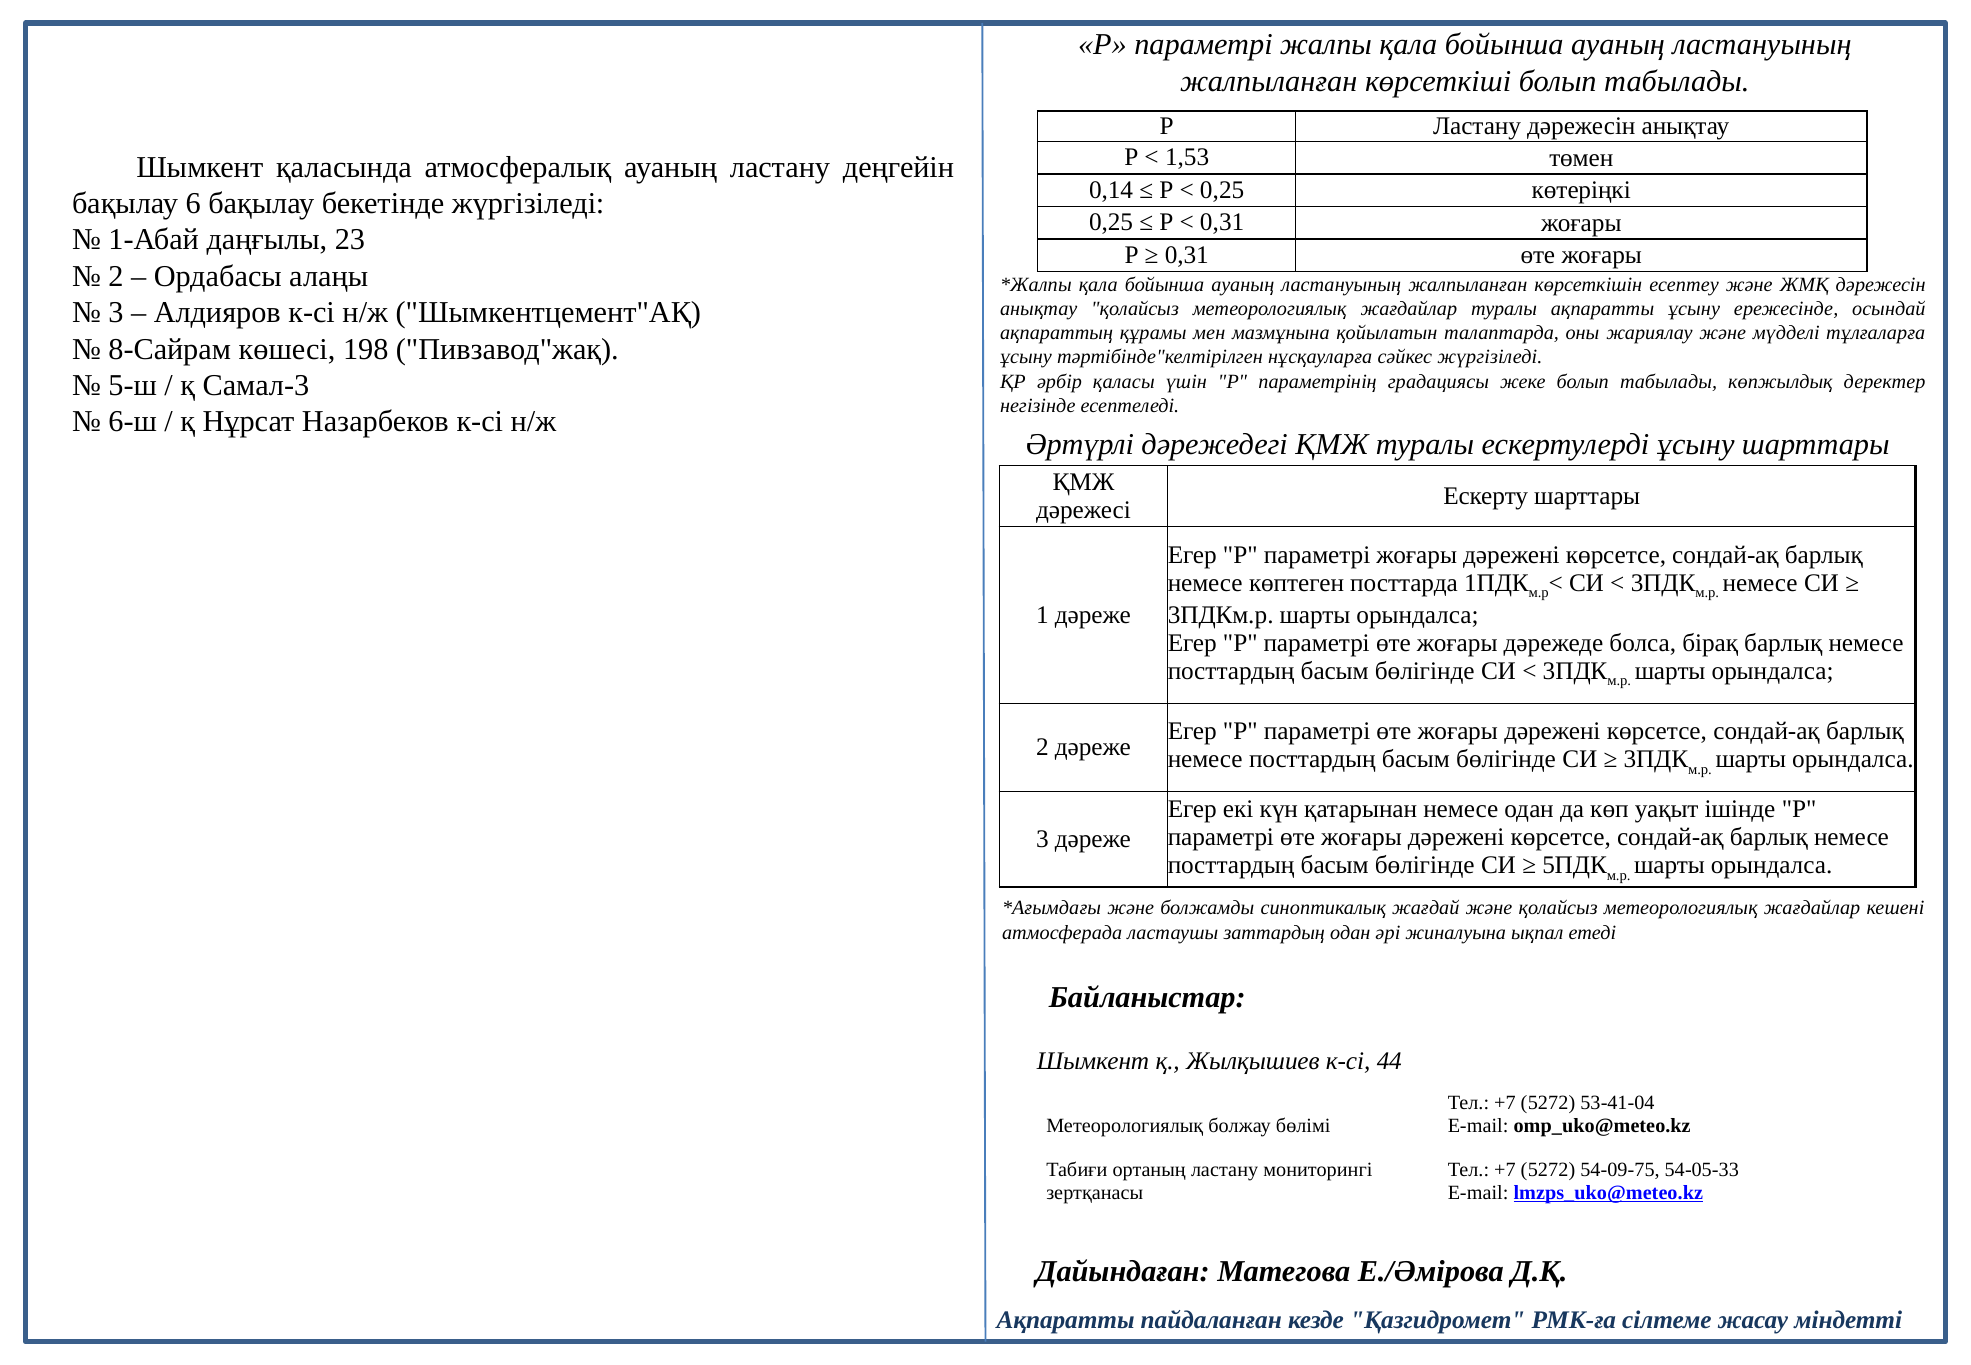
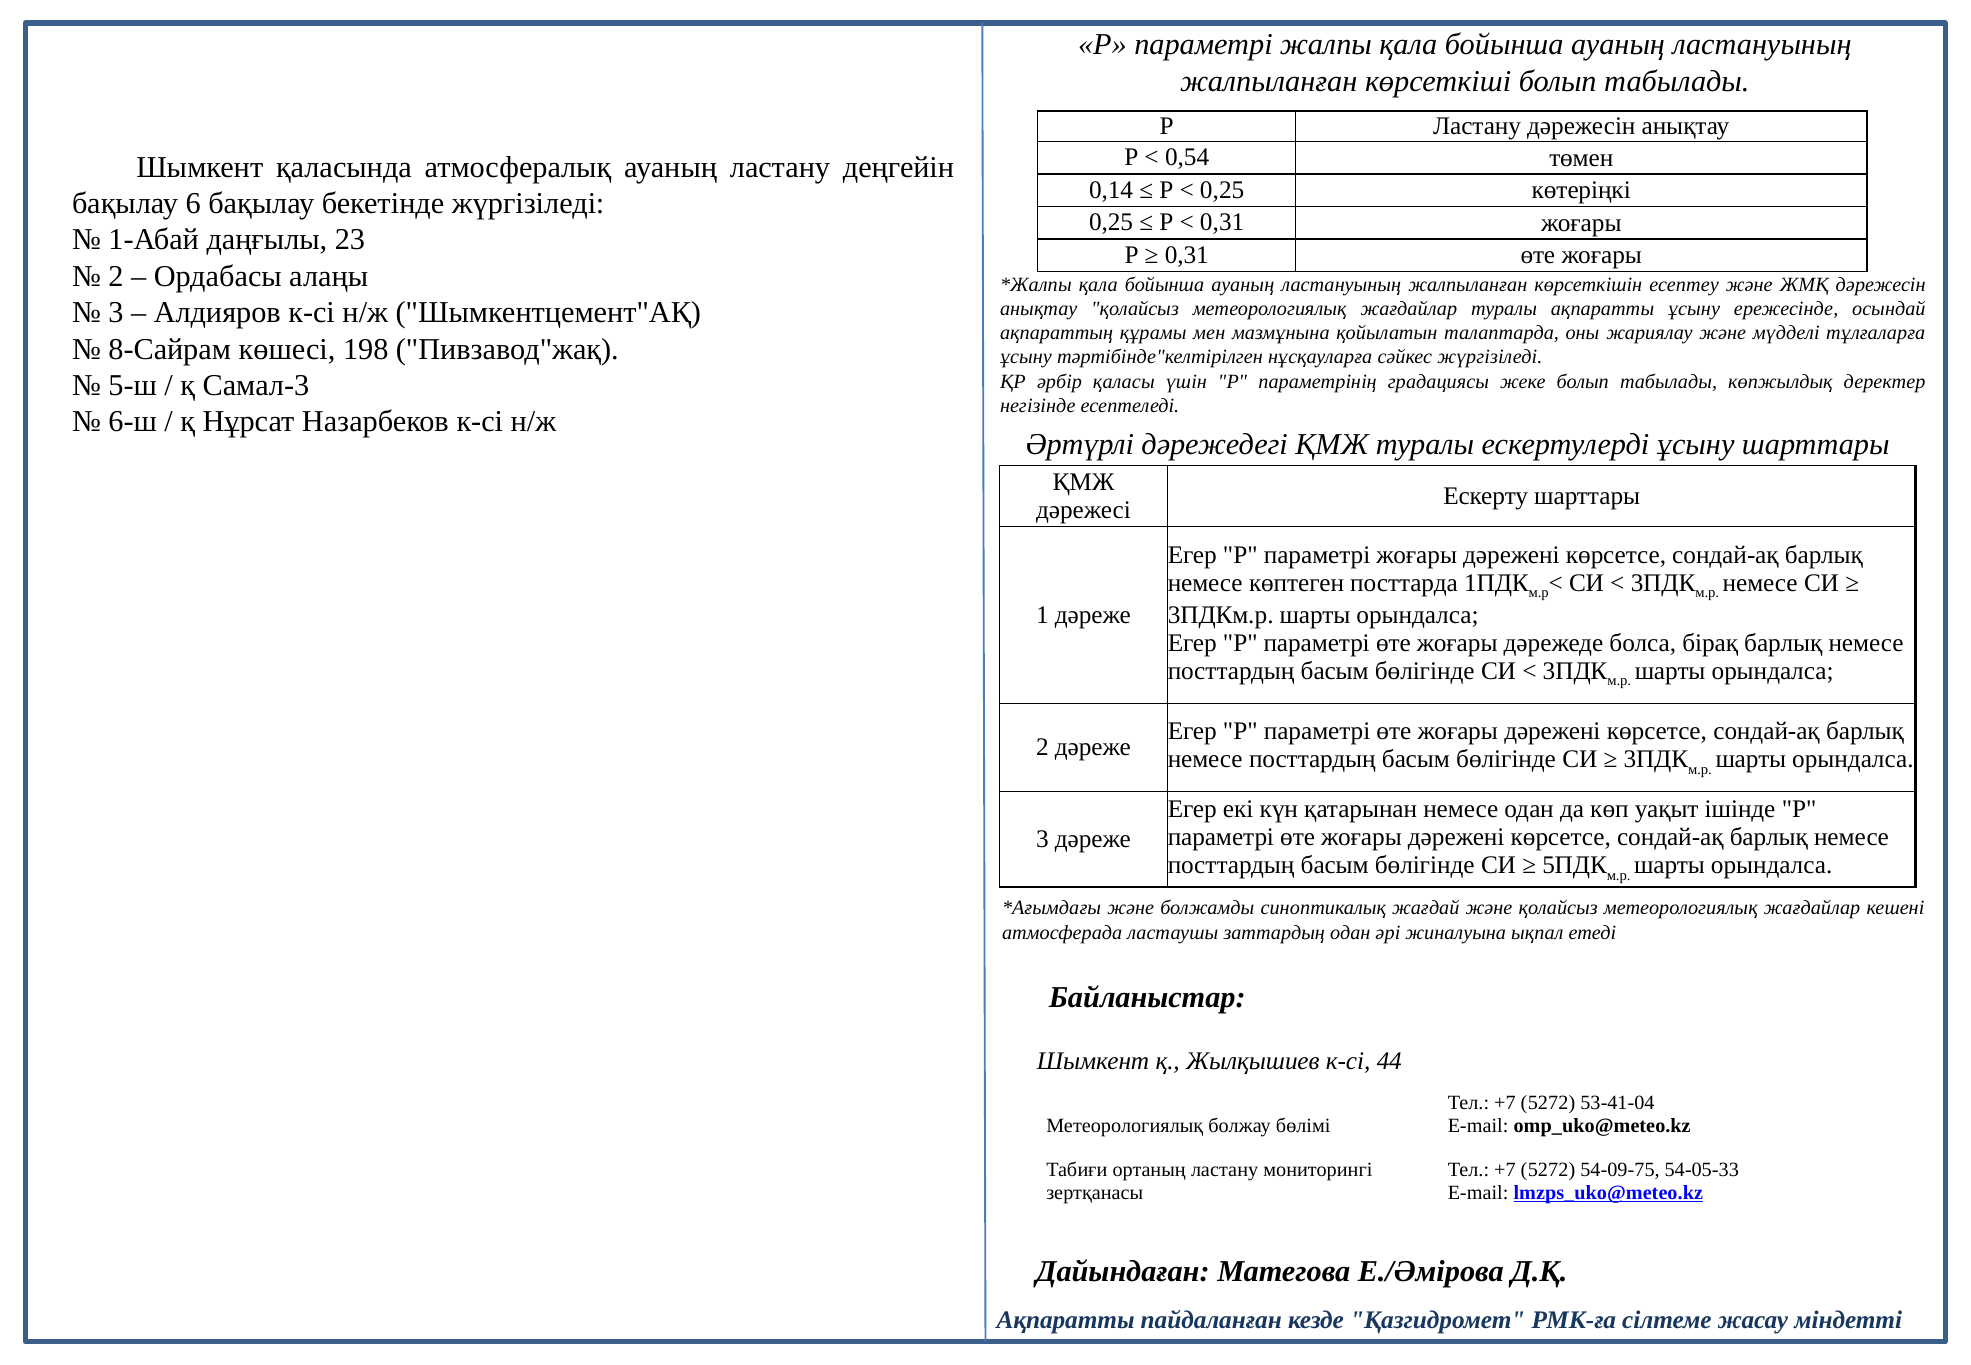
1,53: 1,53 -> 0,54
